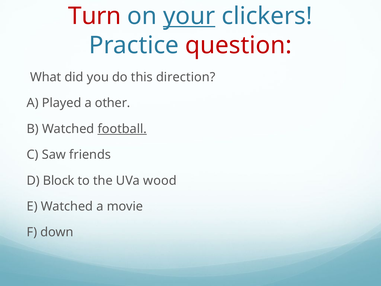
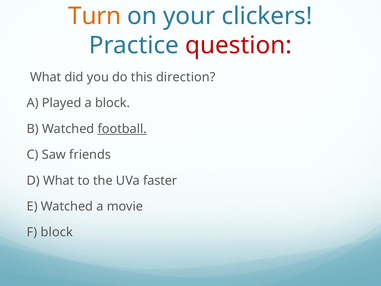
Turn colour: red -> orange
your underline: present -> none
a other: other -> block
D Block: Block -> What
wood: wood -> faster
F down: down -> block
